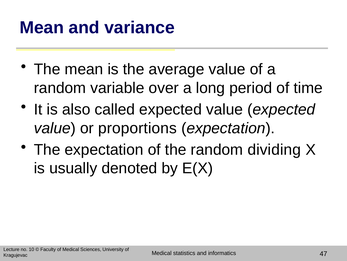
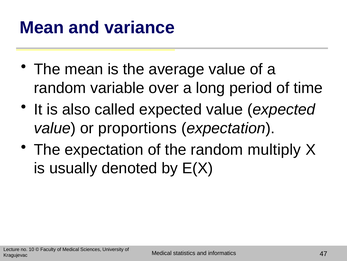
dividing: dividing -> multiply
